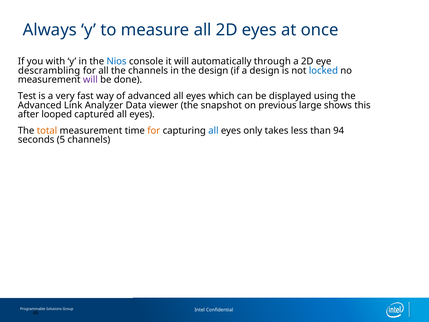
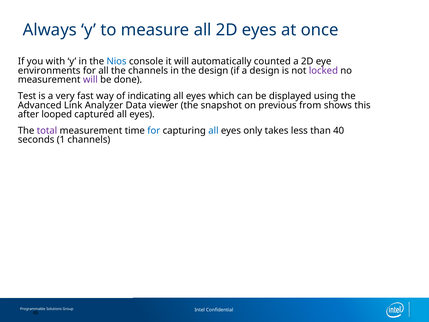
through: through -> counted
descrambling: descrambling -> environments
locked colour: blue -> purple
of advanced: advanced -> indicating
large: large -> from
total colour: orange -> purple
for at (154, 131) colour: orange -> blue
94: 94 -> 40
5: 5 -> 1
